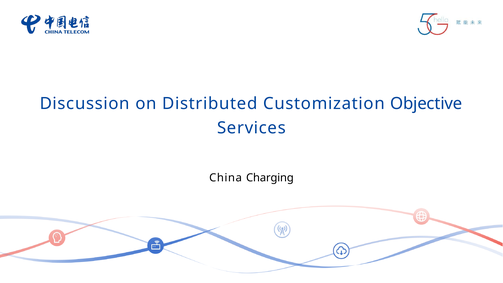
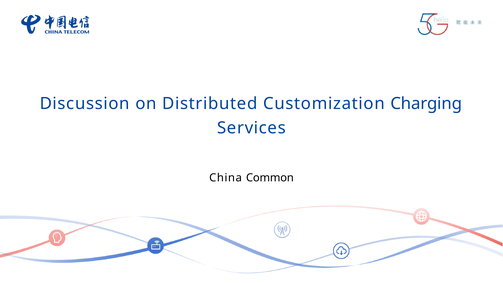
Objective: Objective -> Charging
Charging: Charging -> Common
